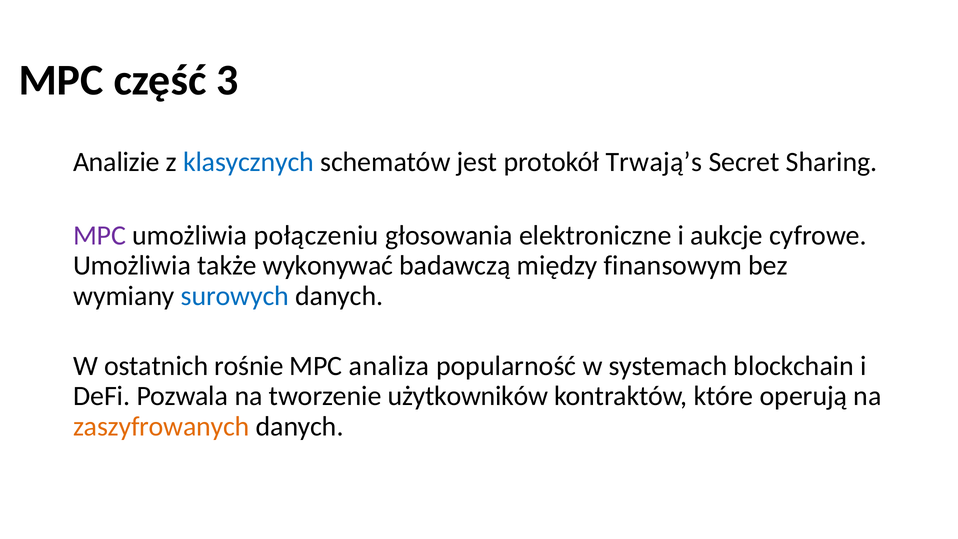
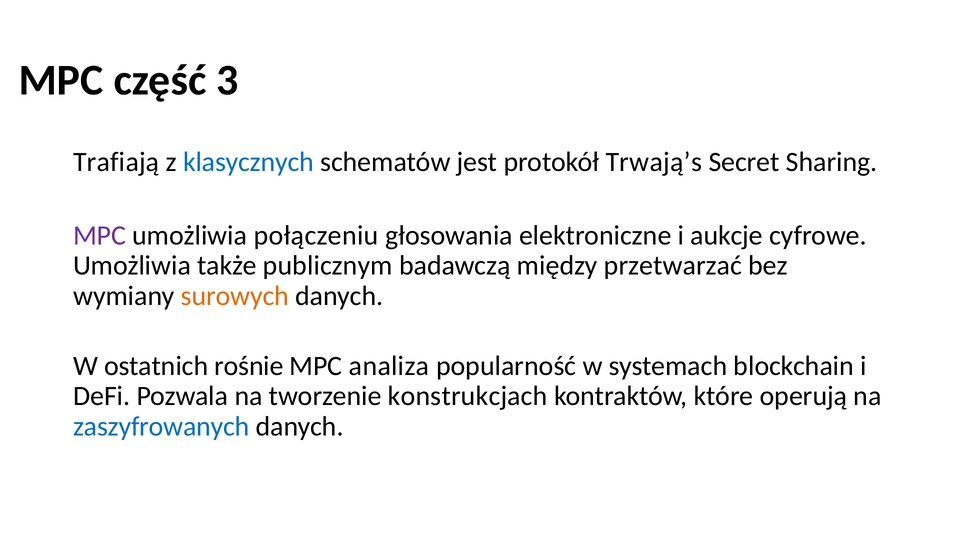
Analizie: Analizie -> Trafiają
wykonywać: wykonywać -> publicznym
finansowym: finansowym -> przetwarzać
surowych colour: blue -> orange
użytkowników: użytkowników -> konstrukcjach
zaszyfrowanych colour: orange -> blue
